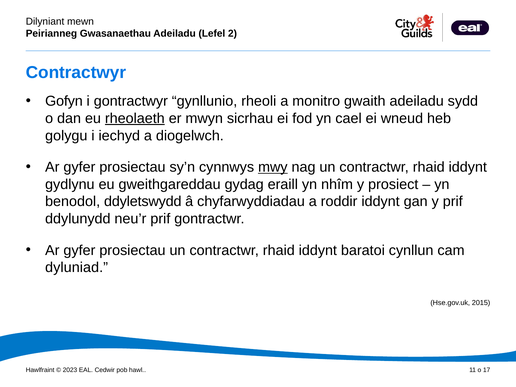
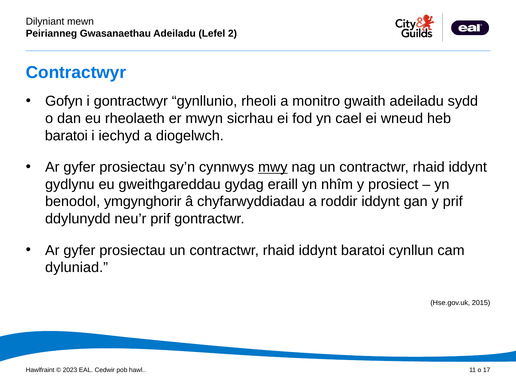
rheolaeth underline: present -> none
golygu at (66, 136): golygu -> baratoi
ddyletswydd: ddyletswydd -> ymgynghorir
